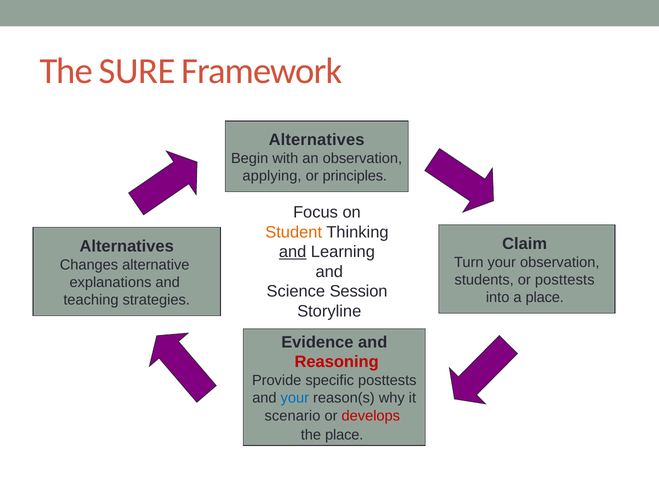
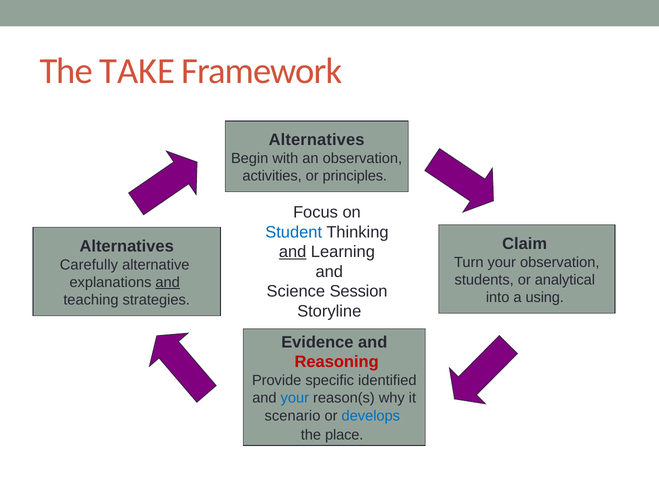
SURE: SURE -> TAKE
applying: applying -> activities
Student colour: orange -> blue
Changes: Changes -> Carefully
or posttests: posttests -> analytical
and at (168, 282) underline: none -> present
a place: place -> using
specific posttests: posttests -> identified
develops colour: red -> blue
